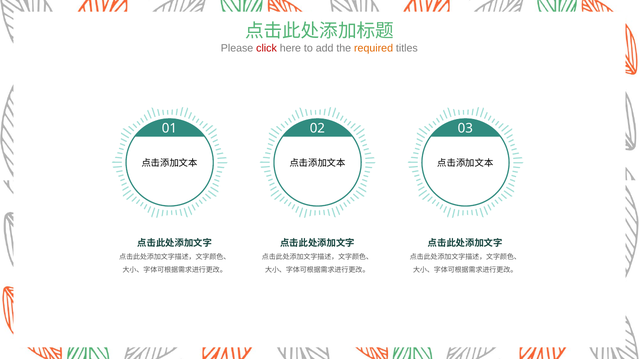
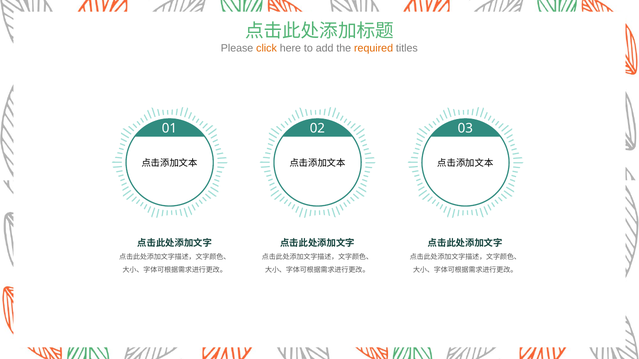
click colour: red -> orange
